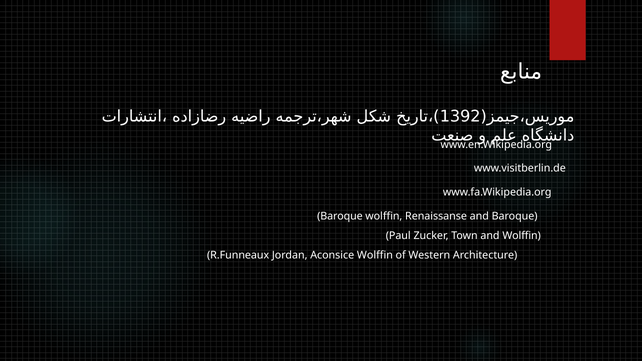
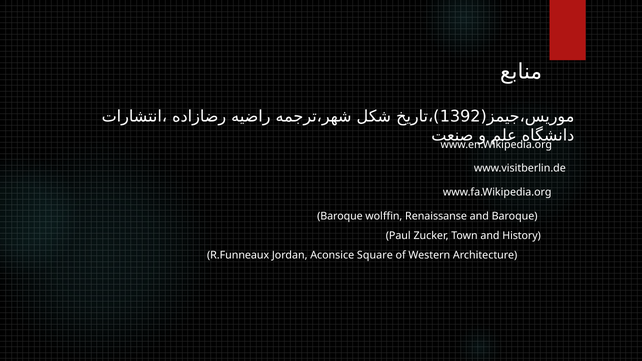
and Wolffin: Wolffin -> History
Aconsice Wolffin: Wolffin -> Square
